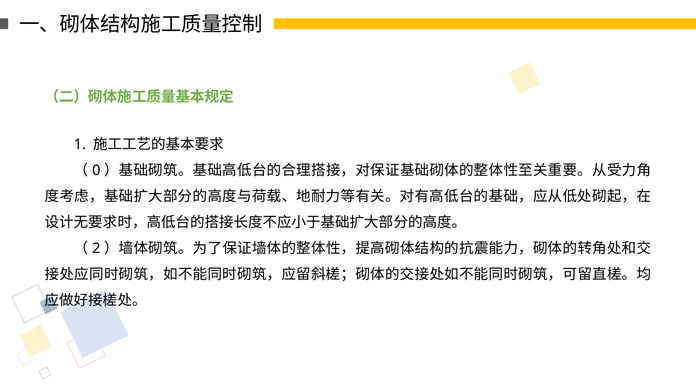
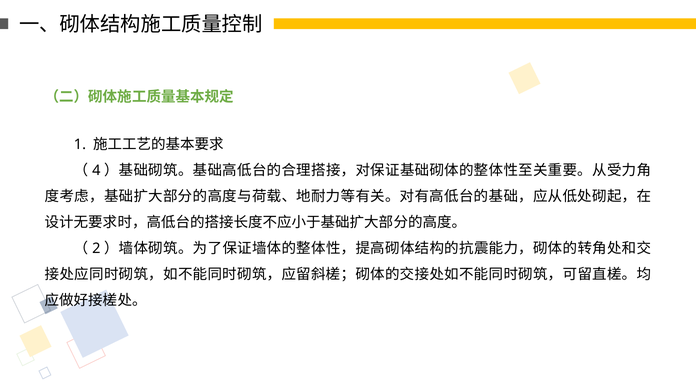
0: 0 -> 4
